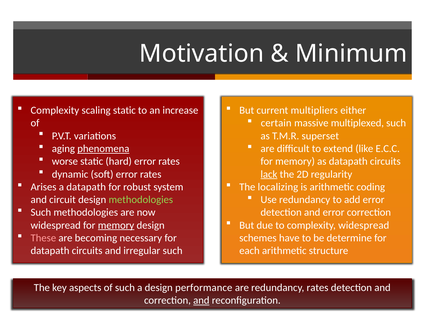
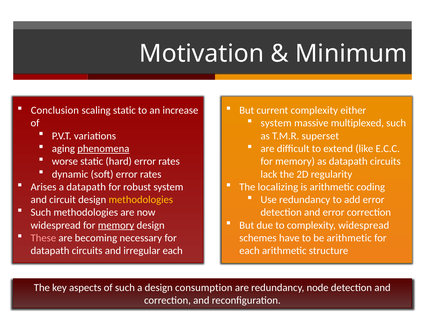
Complexity at (55, 110): Complexity -> Conclusion
current multipliers: multipliers -> complexity
certain at (276, 123): certain -> system
lack underline: present -> none
methodologies at (141, 200) colour: light green -> yellow
be determine: determine -> arithmetic
irregular such: such -> each
performance: performance -> consumption
redundancy rates: rates -> node
and at (201, 300) underline: present -> none
